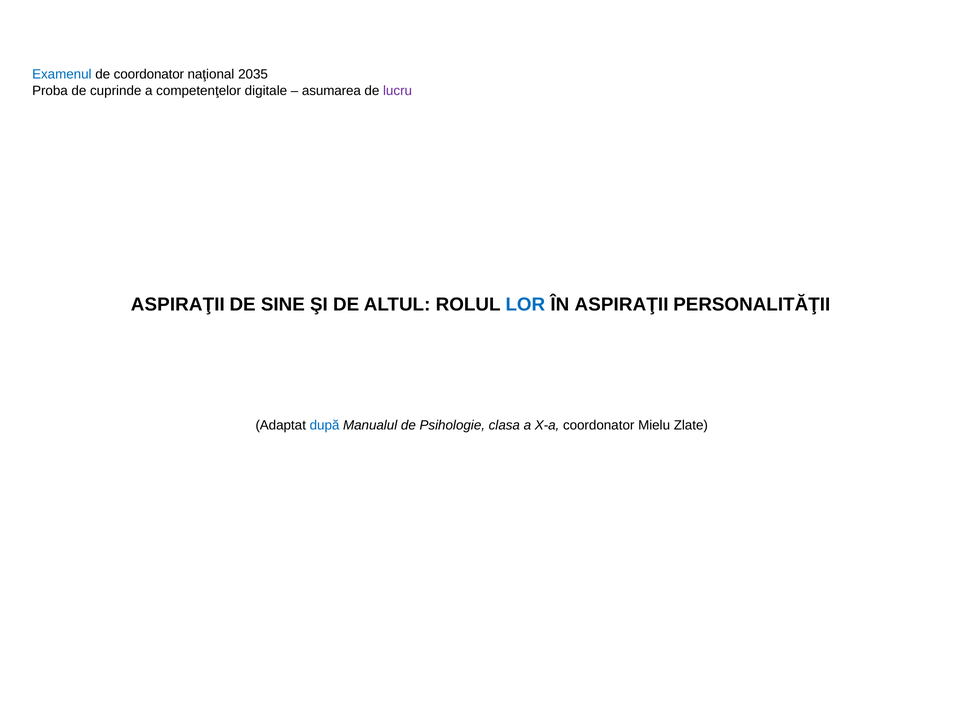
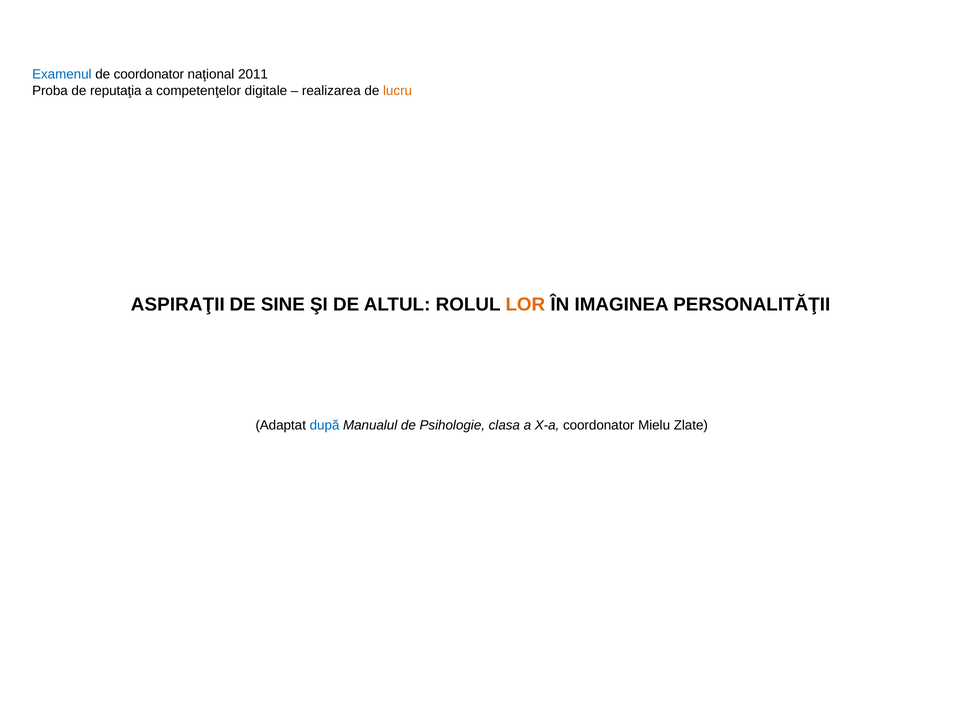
2035: 2035 -> 2011
cuprinde: cuprinde -> reputaţia
asumarea: asumarea -> realizarea
lucru colour: purple -> orange
LOR colour: blue -> orange
ÎN ASPIRAŢII: ASPIRAŢII -> IMAGINEA
